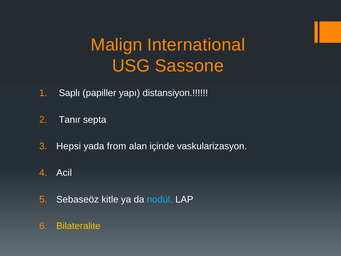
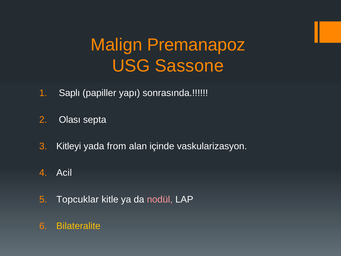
International: International -> Premanapoz
distansiyon: distansiyon -> sonrasında
Tanır: Tanır -> Olası
Hepsi: Hepsi -> Kitleyi
Sebaseöz: Sebaseöz -> Topcuklar
nodül colour: light blue -> pink
